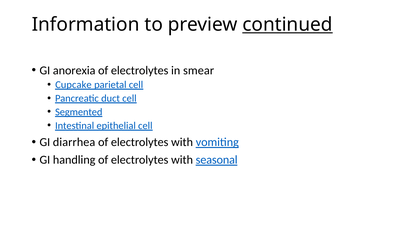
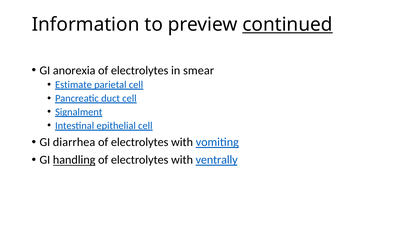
Cupcake: Cupcake -> Estimate
Segmented: Segmented -> Signalment
handling underline: none -> present
seasonal: seasonal -> ventrally
